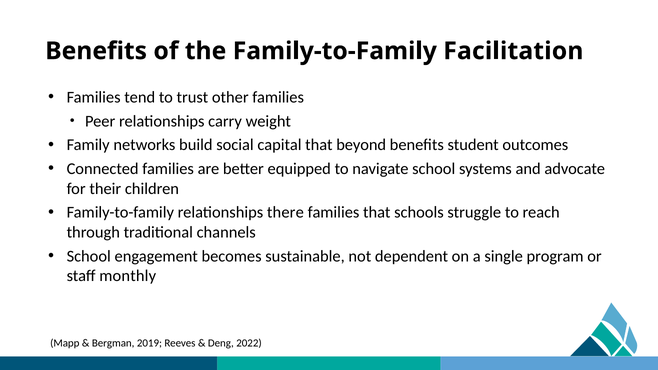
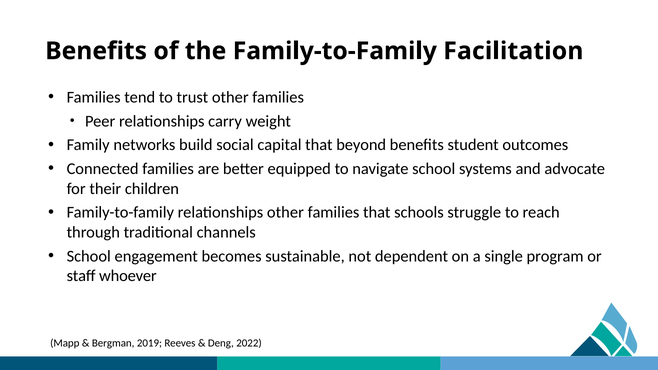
relationships there: there -> other
monthly: monthly -> whoever
